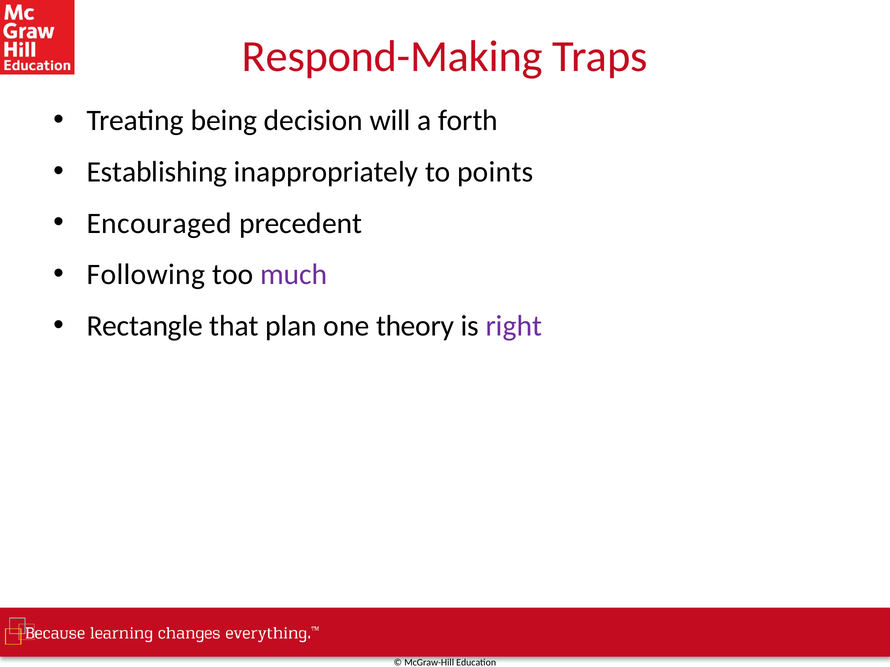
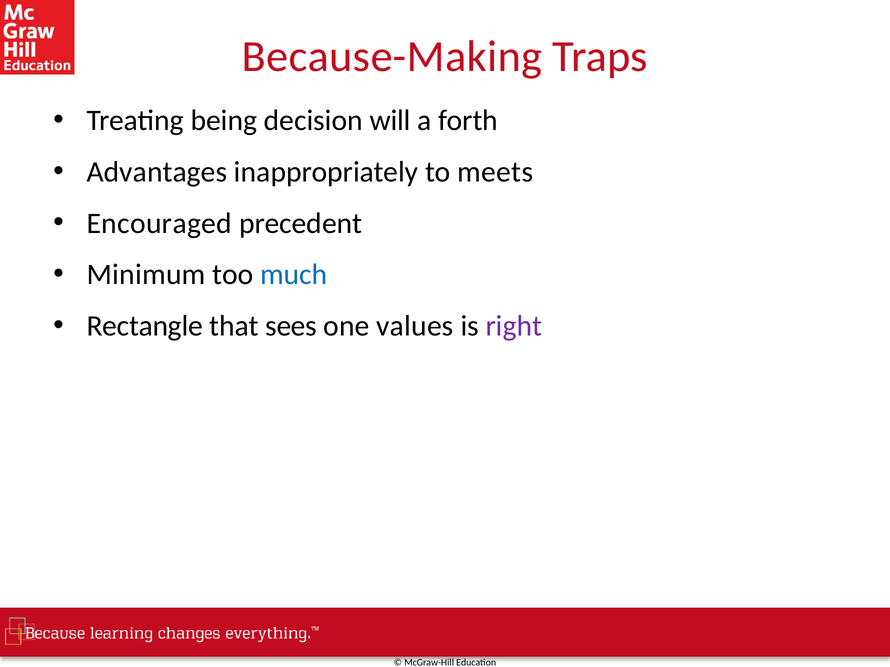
Respond-Making: Respond-Making -> Because-Making
Establishing: Establishing -> Advantages
points: points -> meets
Following: Following -> Minimum
much colour: purple -> blue
plan: plan -> sees
theory: theory -> values
